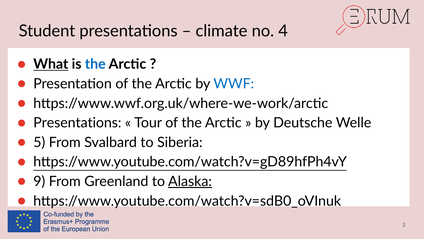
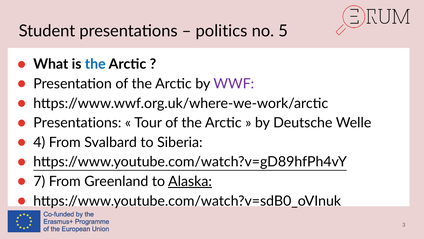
climate: climate -> politics
4: 4 -> 5
What underline: present -> none
WWF colour: blue -> purple
5: 5 -> 4
9: 9 -> 7
